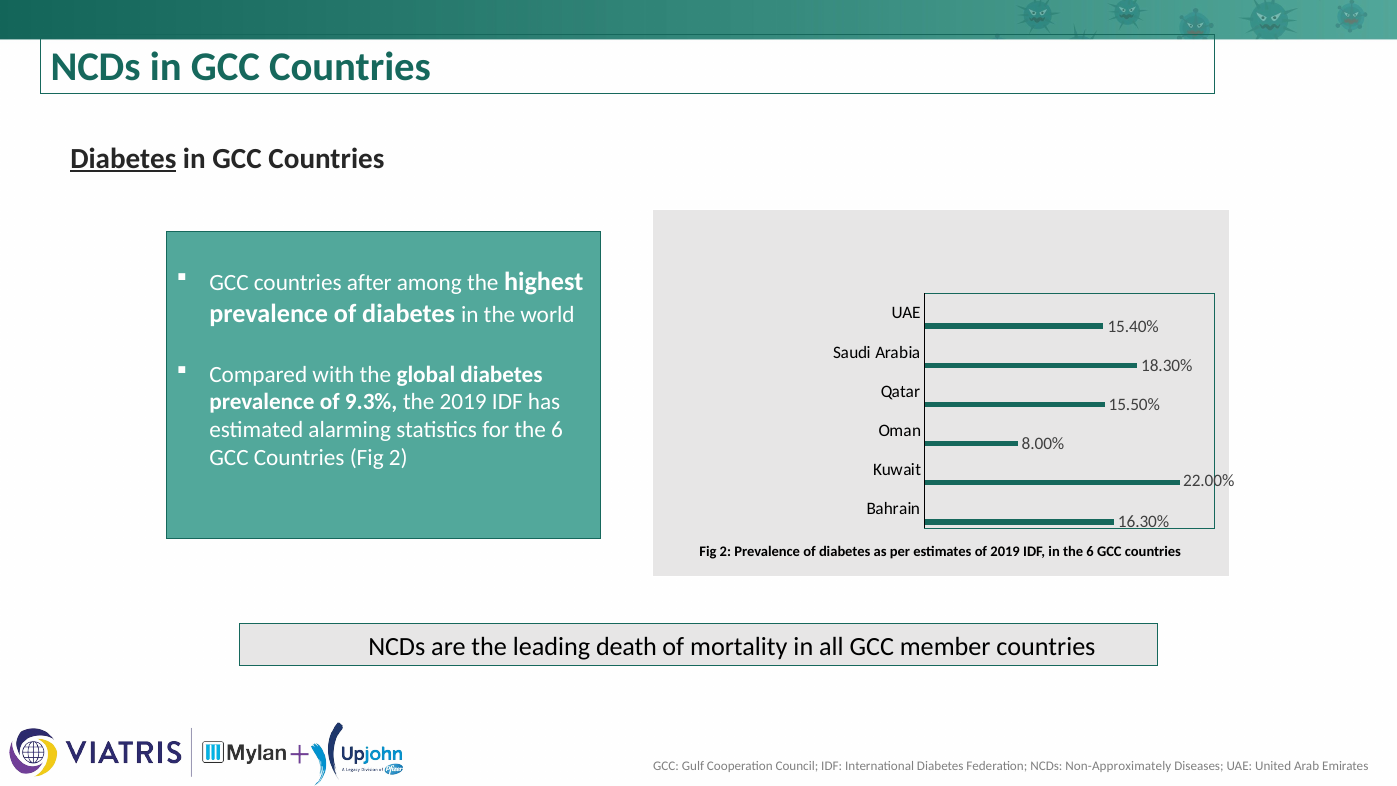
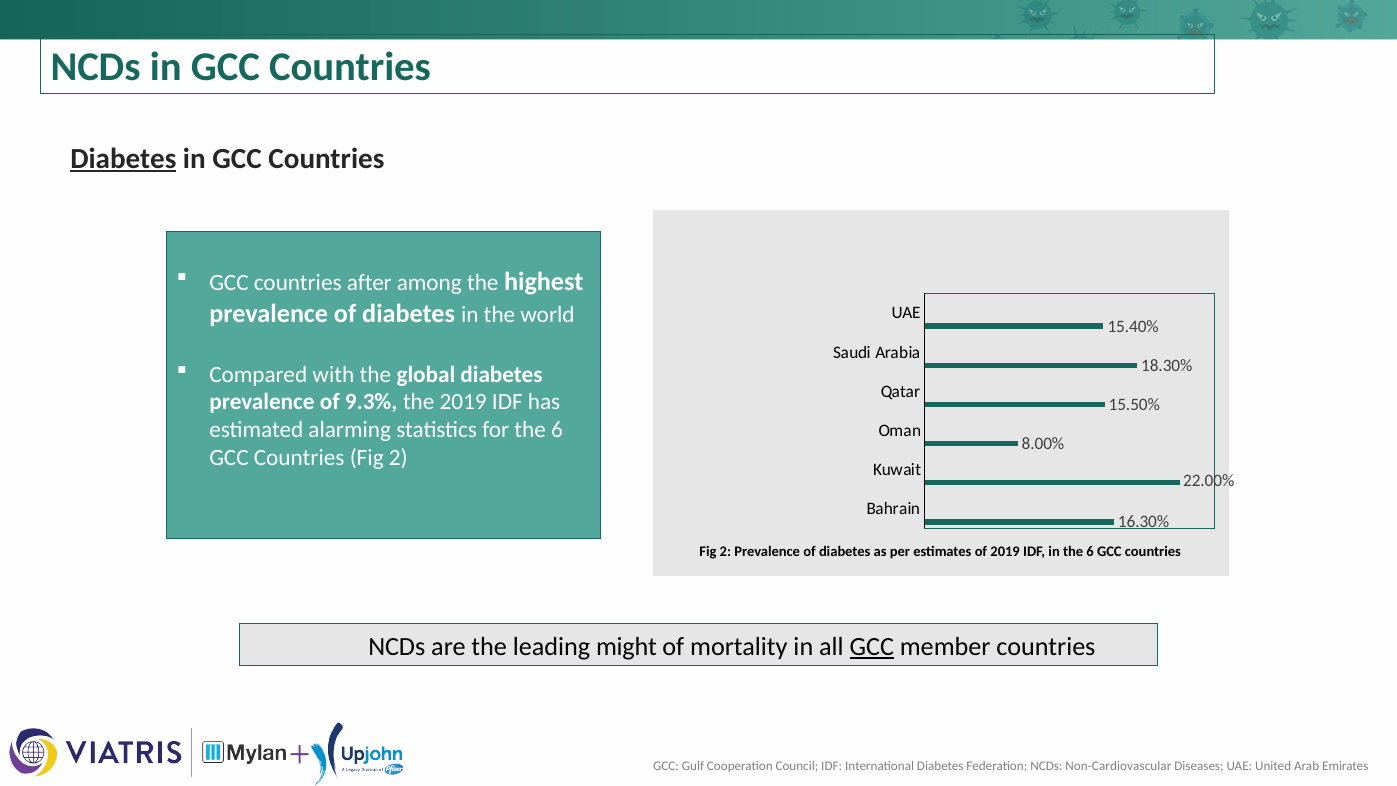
death: death -> might
GCC at (872, 646) underline: none -> present
Non-Approximately: Non-Approximately -> Non-Cardiovascular
